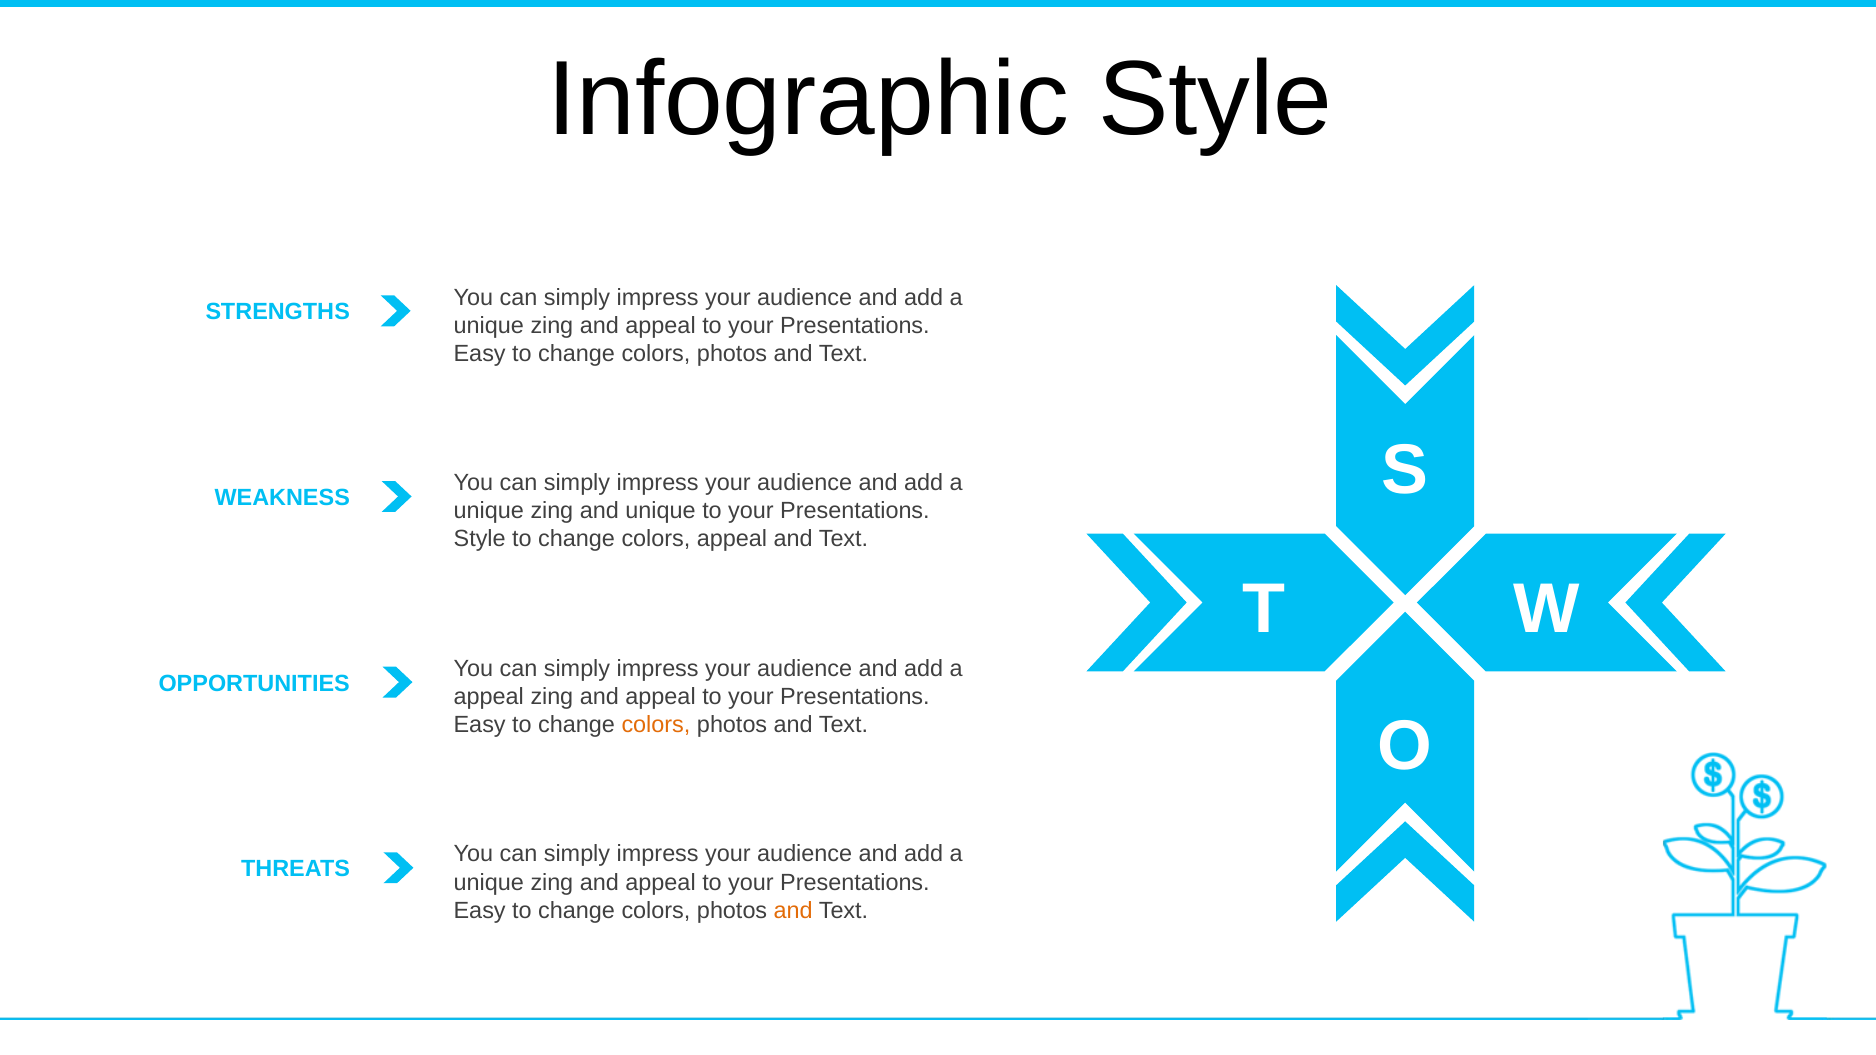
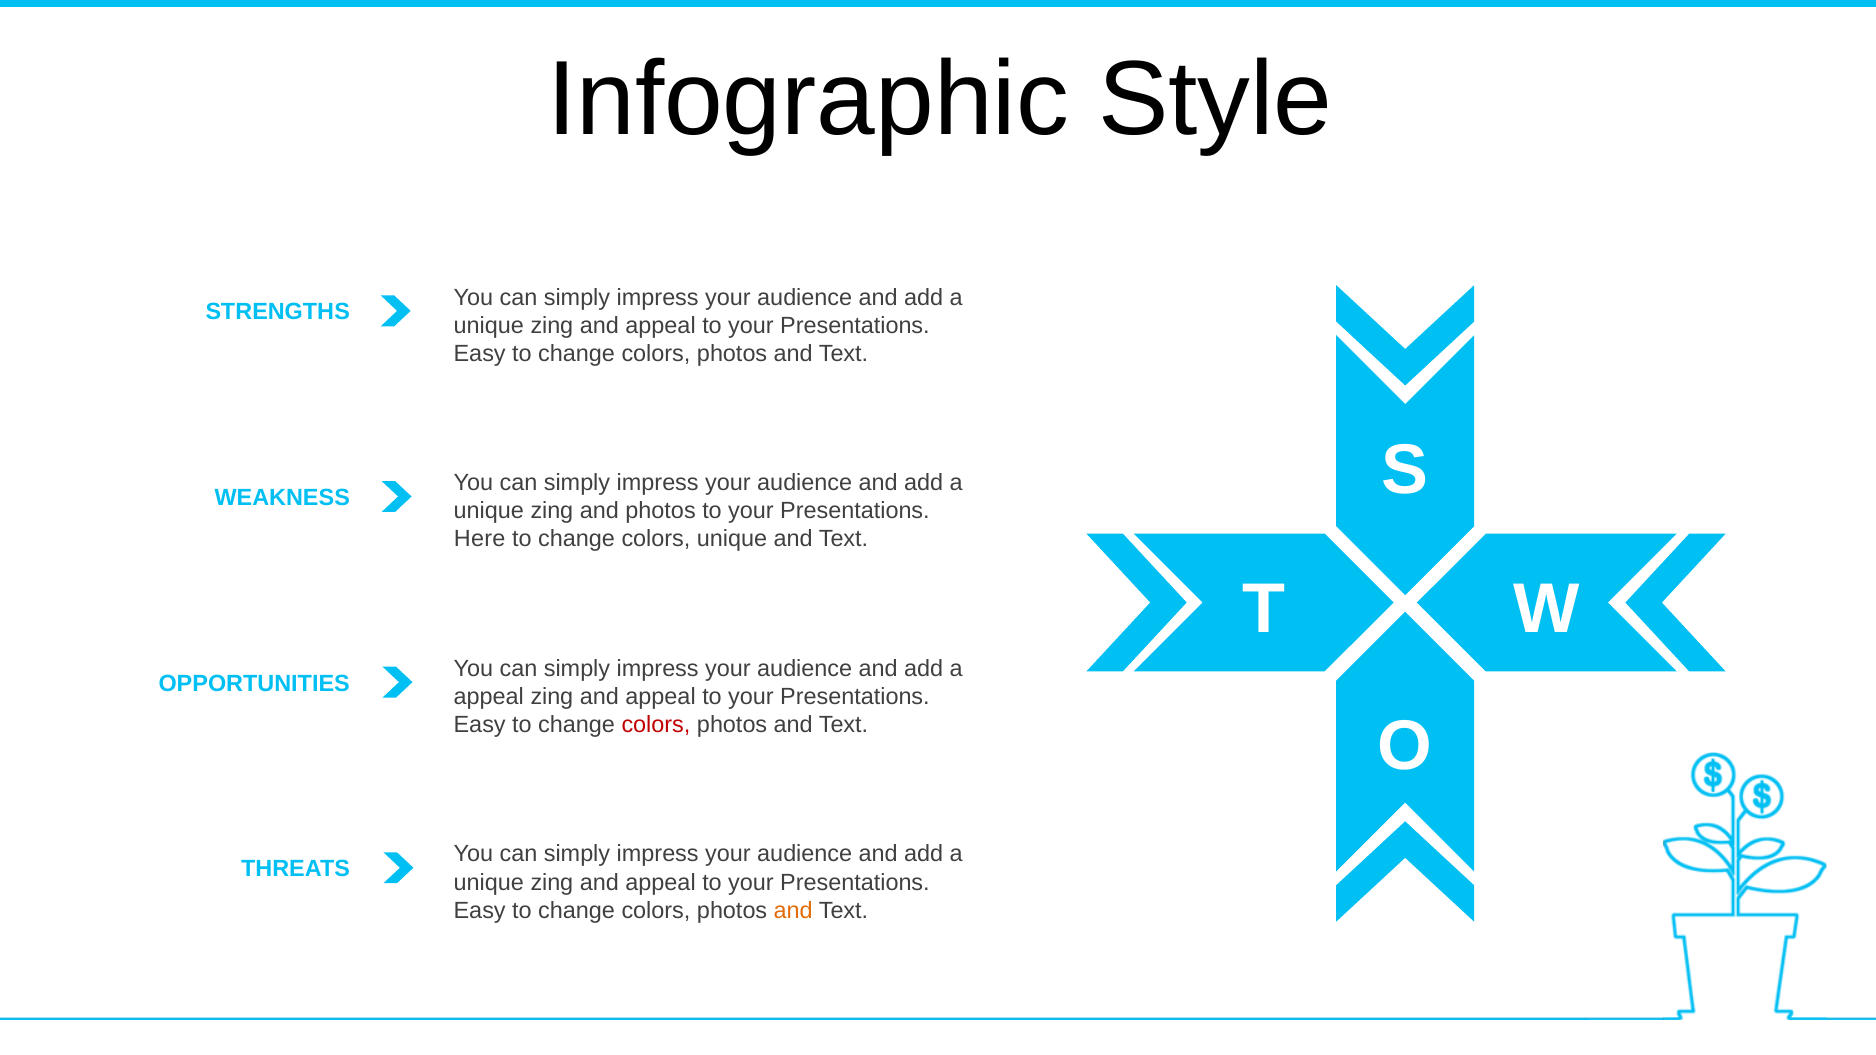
and unique: unique -> photos
Style at (480, 539): Style -> Here
colors appeal: appeal -> unique
colors at (656, 725) colour: orange -> red
